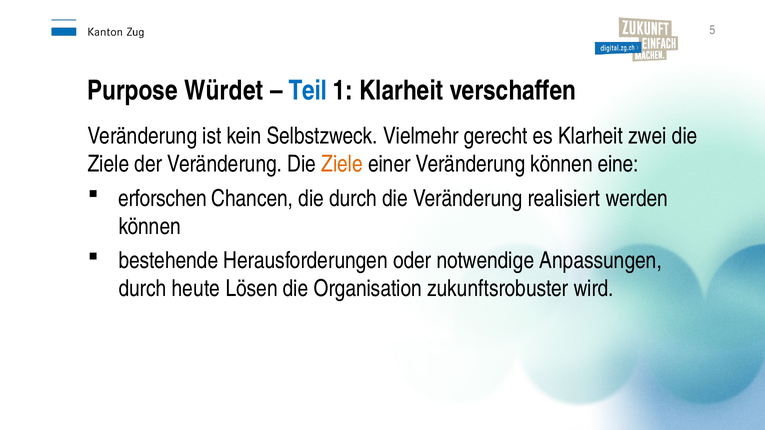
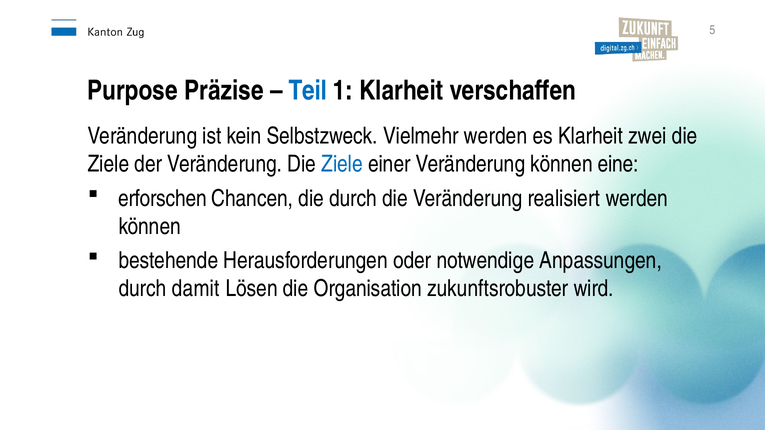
Würdet: Würdet -> Präzise
Vielmehr gerecht: gerecht -> werden
Ziele at (342, 164) colour: orange -> blue
heute: heute -> damit
